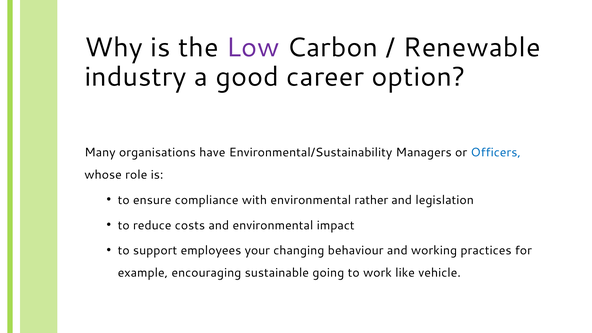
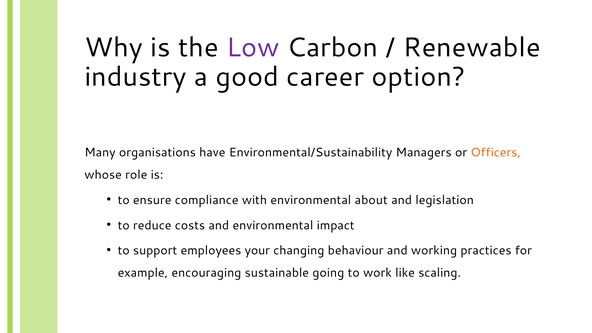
Officers colour: blue -> orange
rather: rather -> about
vehicle: vehicle -> scaling
